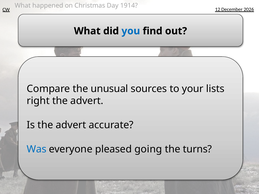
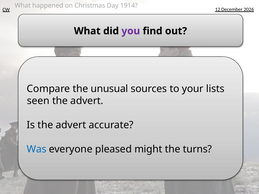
you colour: blue -> purple
right: right -> seen
going: going -> might
